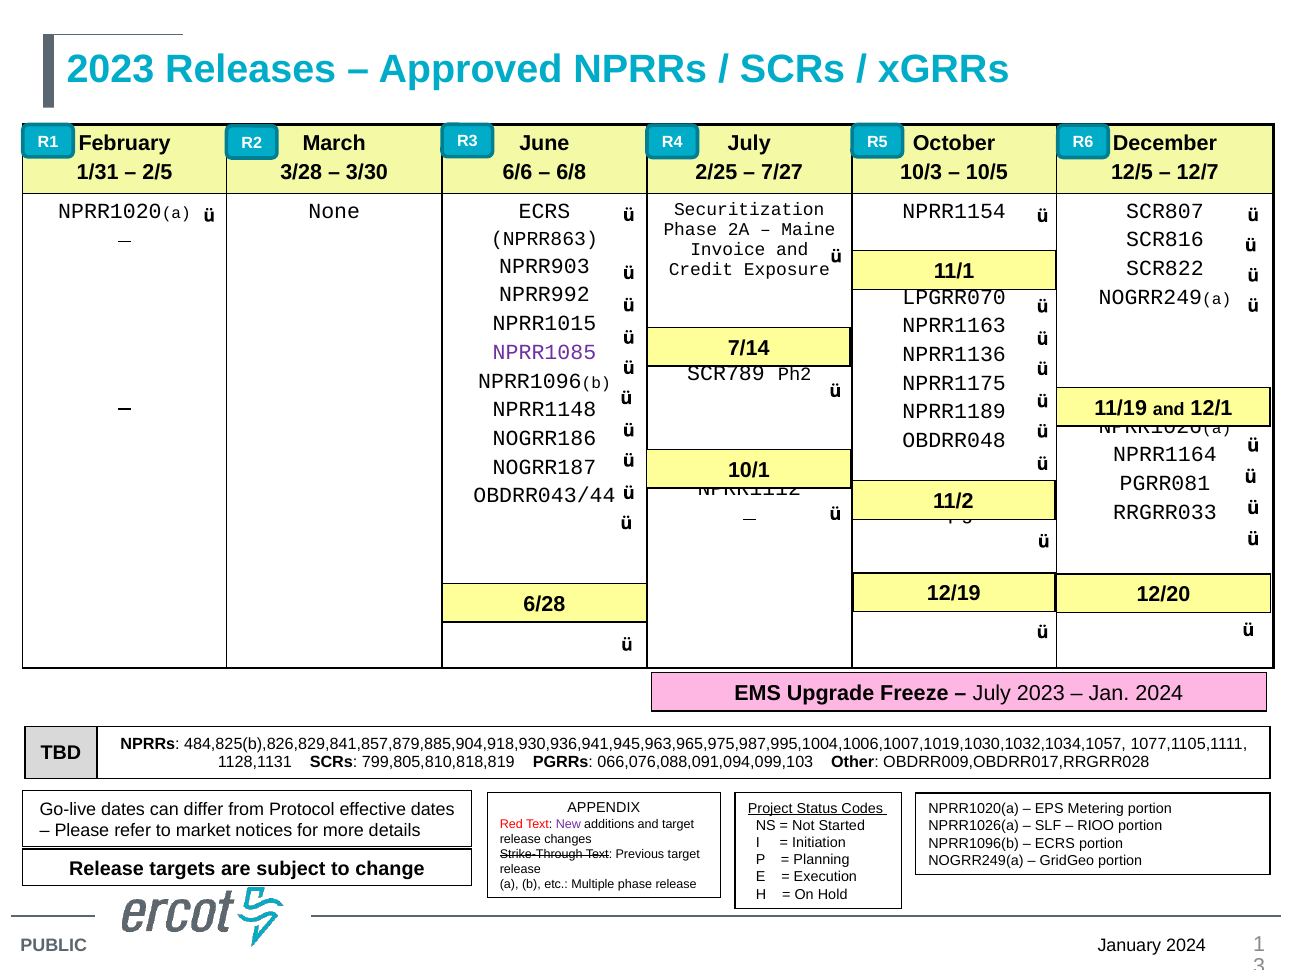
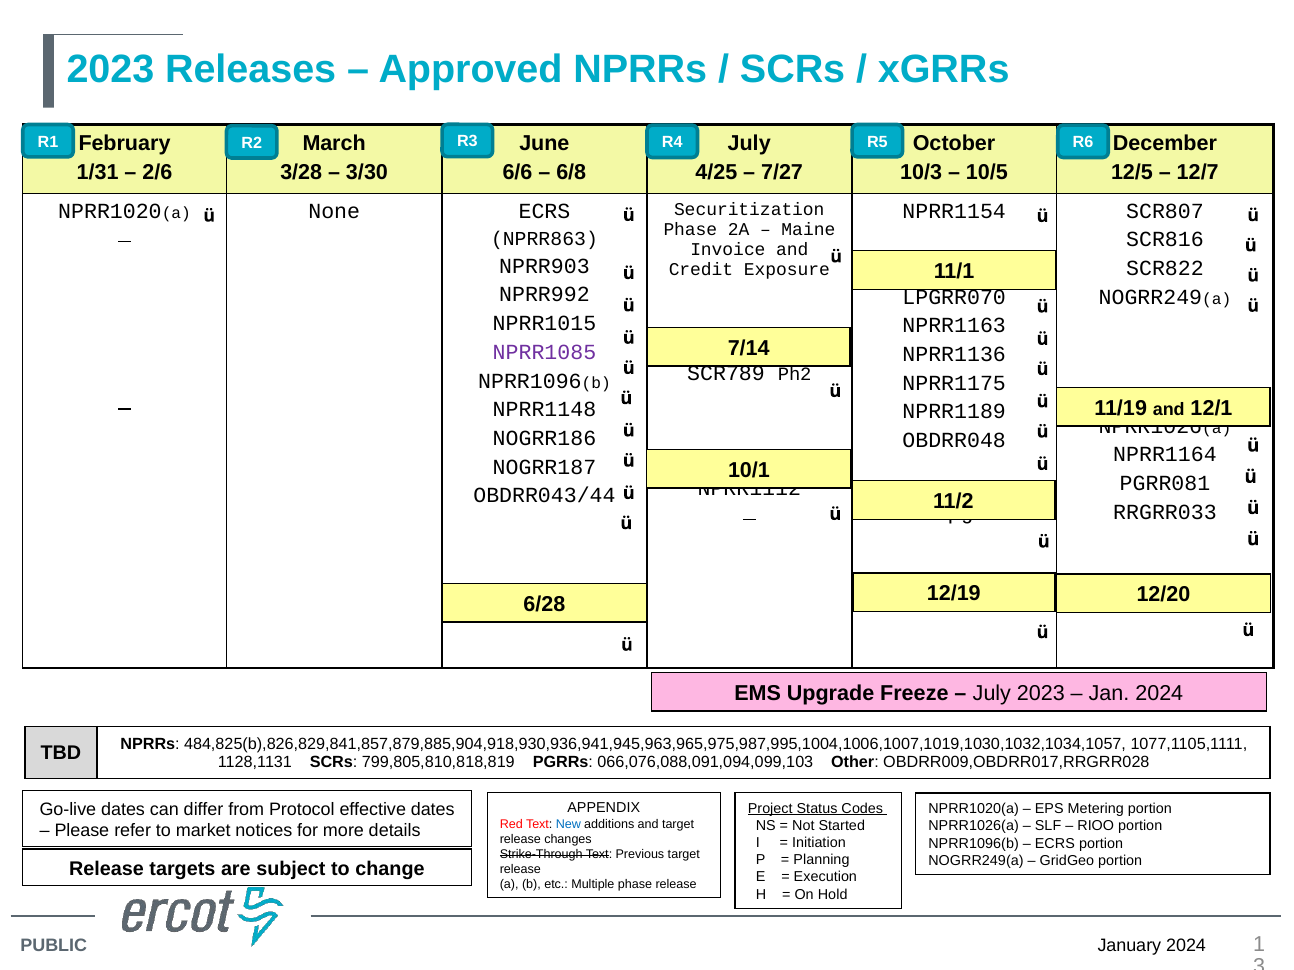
2/5: 2/5 -> 2/6
2/25: 2/25 -> 4/25
New colour: purple -> blue
